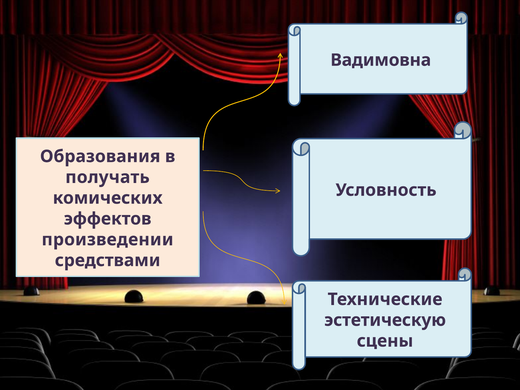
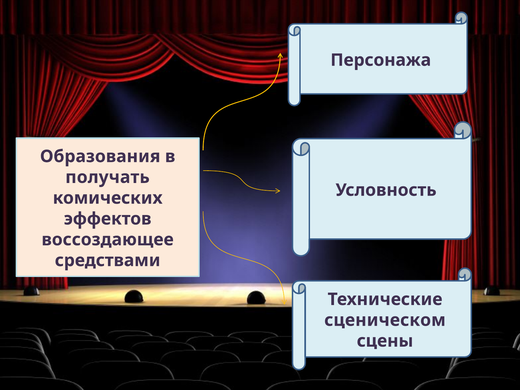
Вадимовна: Вадимовна -> Персонажа
произведении: произведении -> воссоздающее
эстетическую: эстетическую -> сценическом
